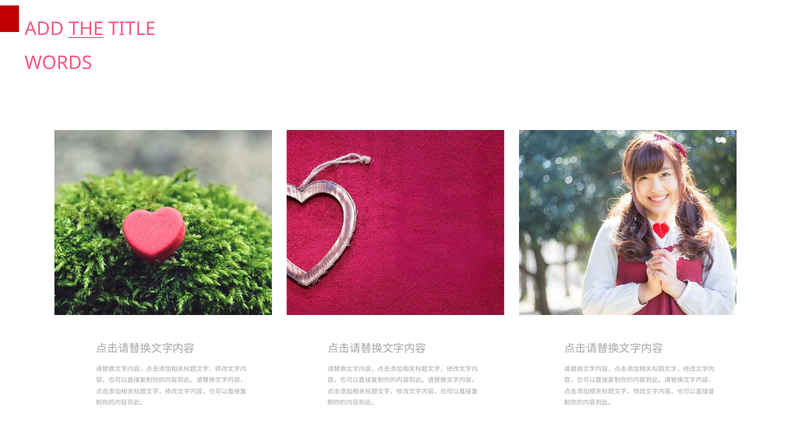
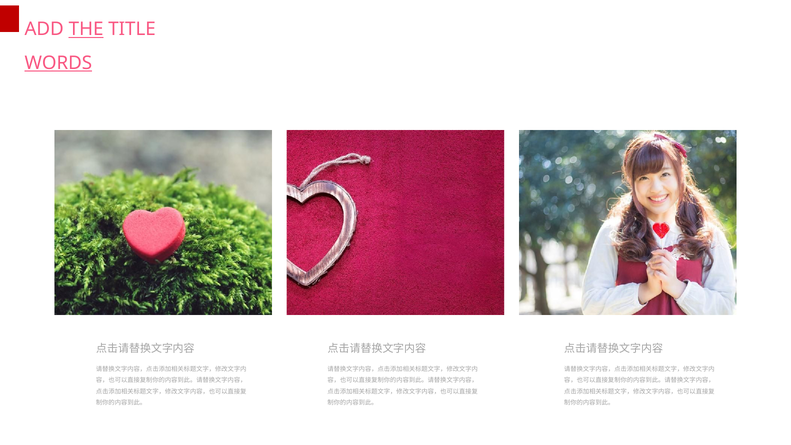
WORDS underline: none -> present
